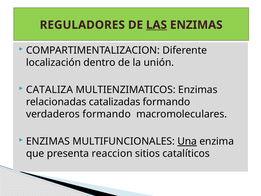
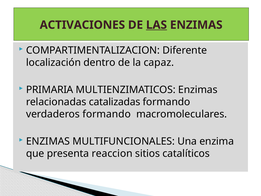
REGULADORES: REGULADORES -> ACTIVACIONES
unión: unión -> capaz
CATALIZA: CATALIZA -> PRIMARIA
Una underline: present -> none
